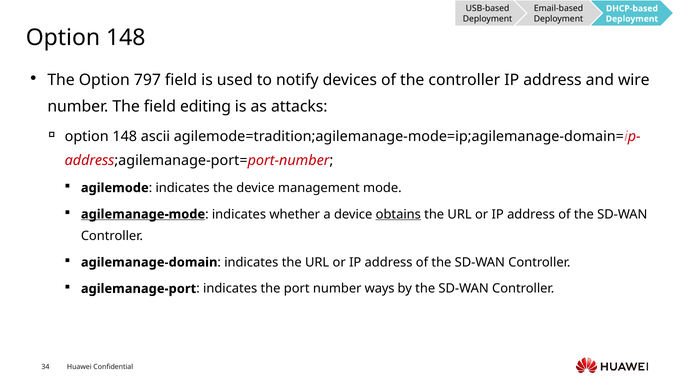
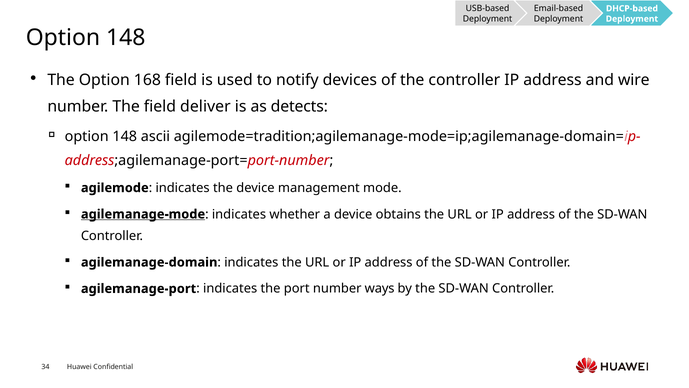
797: 797 -> 168
editing: editing -> deliver
attacks: attacks -> detects
obtains underline: present -> none
